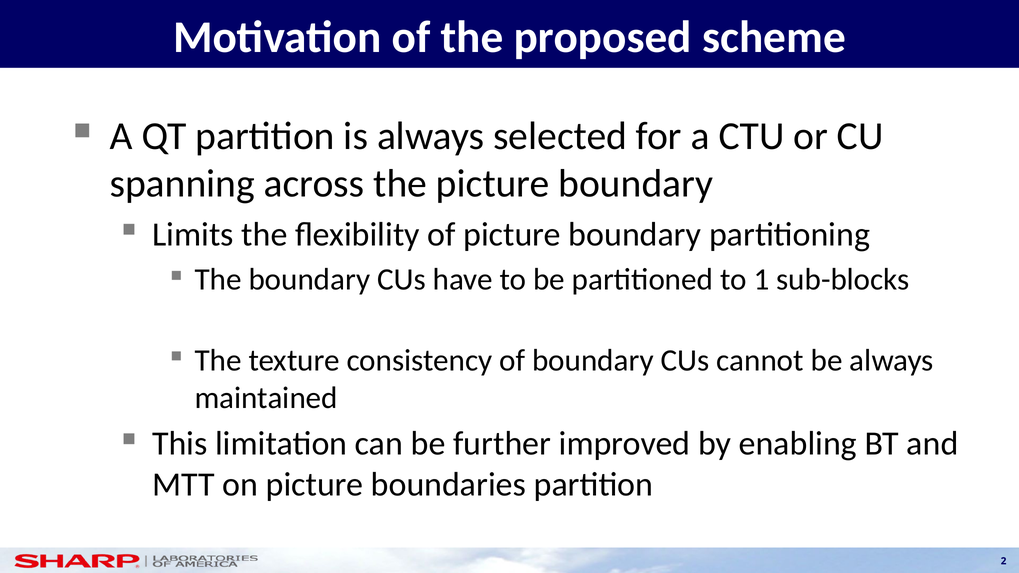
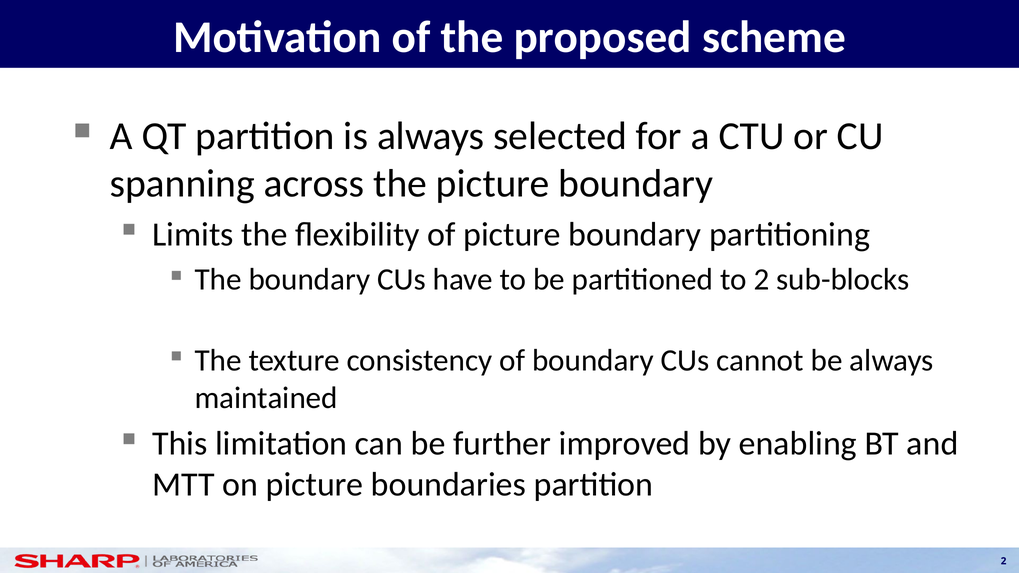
to 1: 1 -> 2
